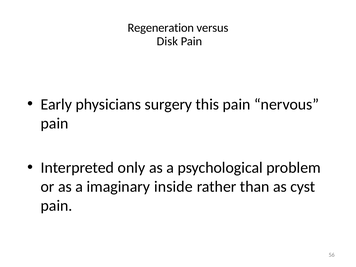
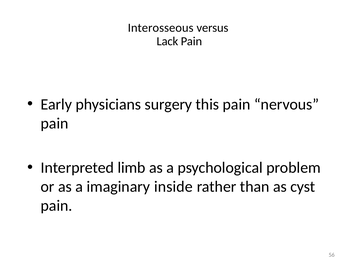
Regeneration: Regeneration -> Interosseous
Disk: Disk -> Lack
only: only -> limb
